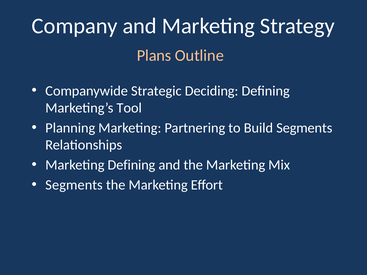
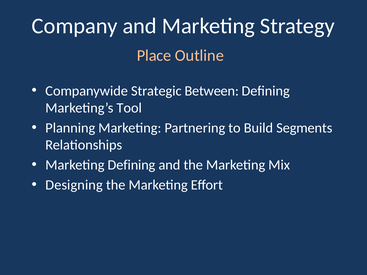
Plans: Plans -> Place
Deciding: Deciding -> Between
Segments at (74, 185): Segments -> Designing
